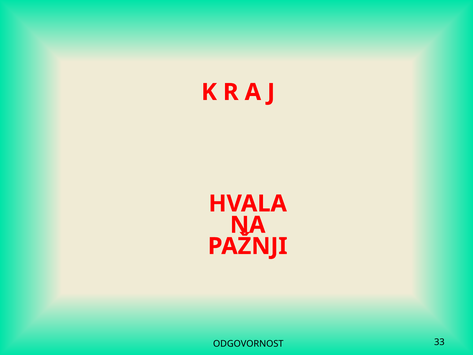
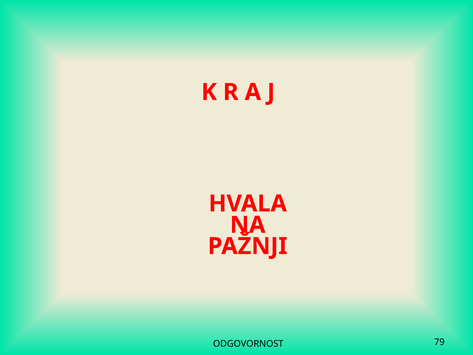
33: 33 -> 79
